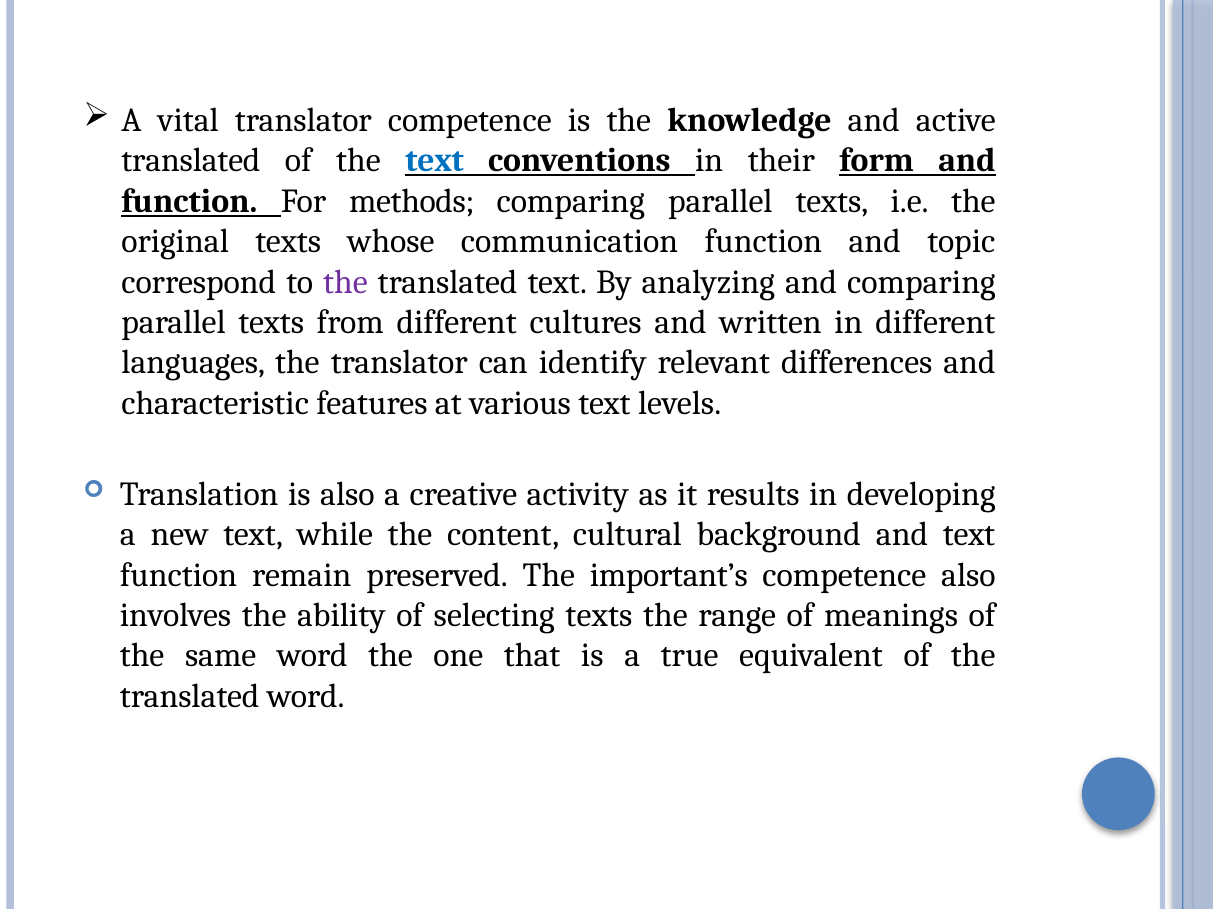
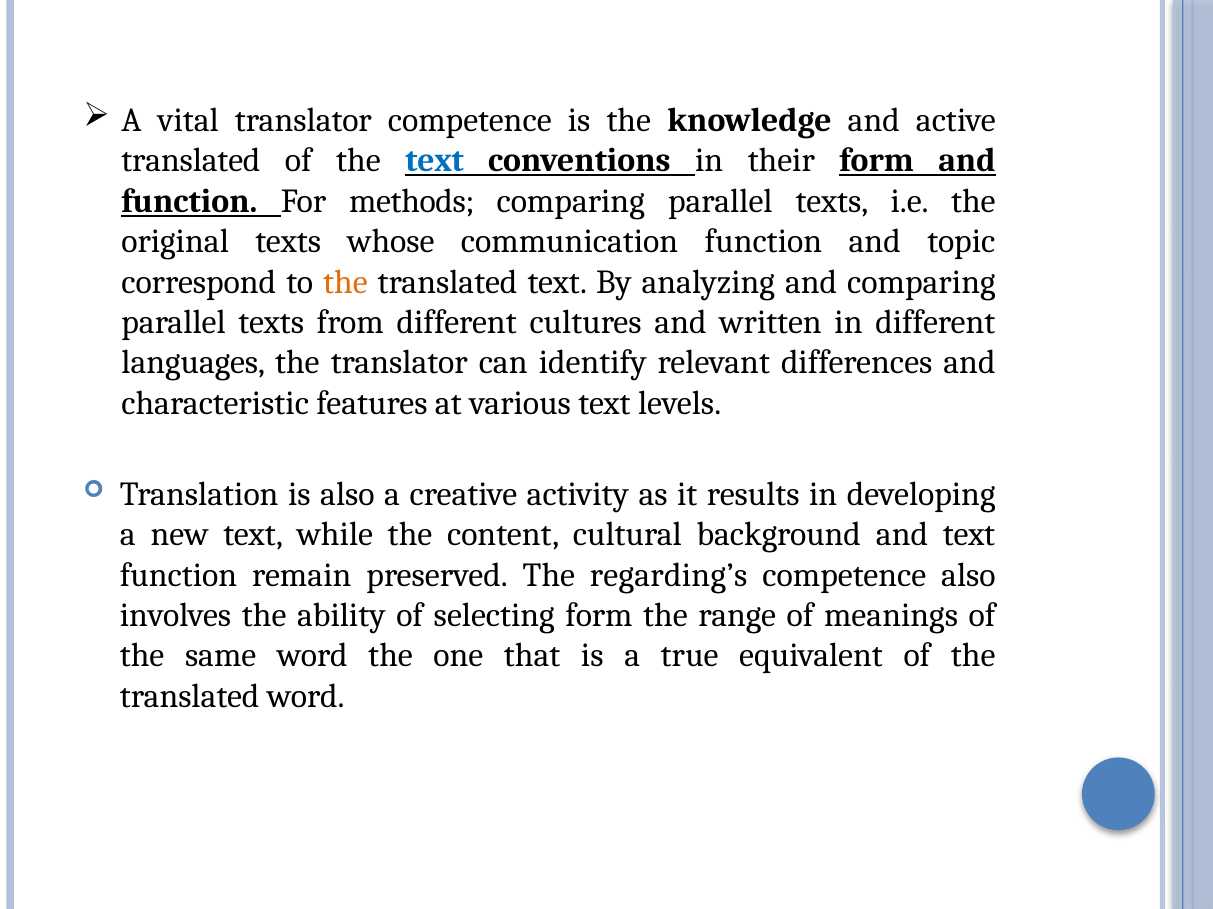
the at (345, 282) colour: purple -> orange
important’s: important’s -> regarding’s
selecting texts: texts -> form
